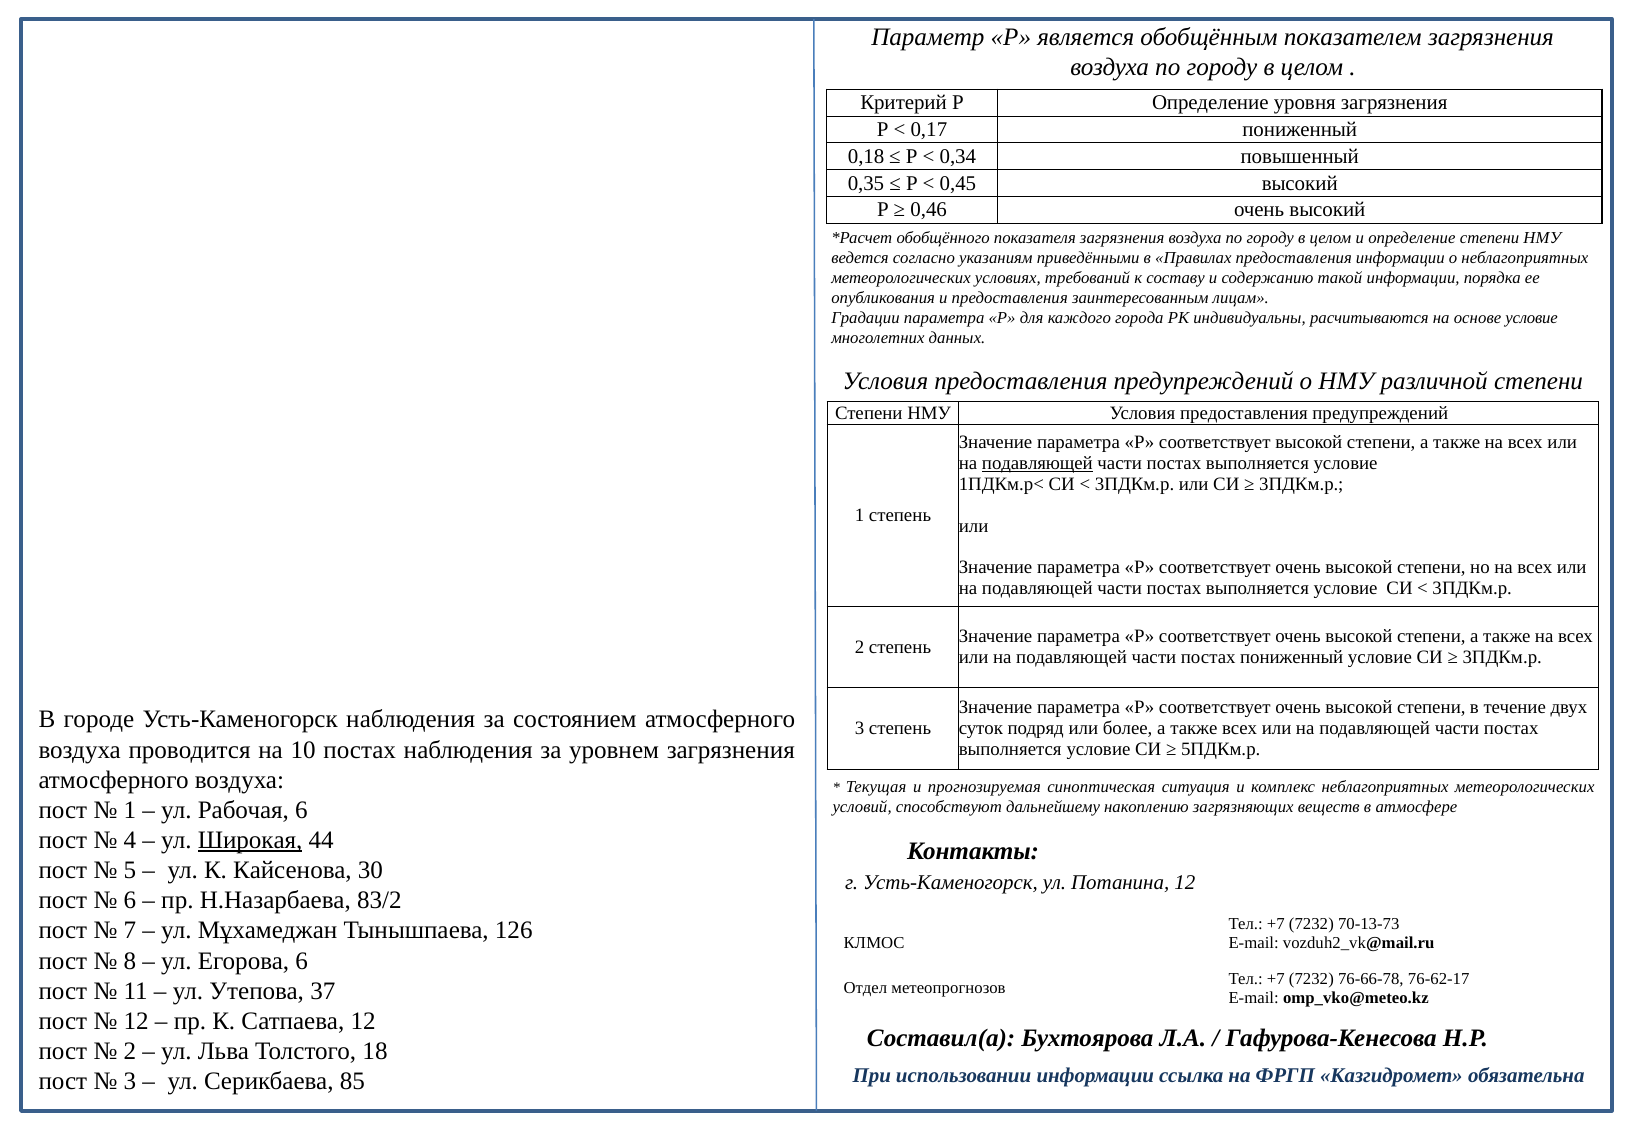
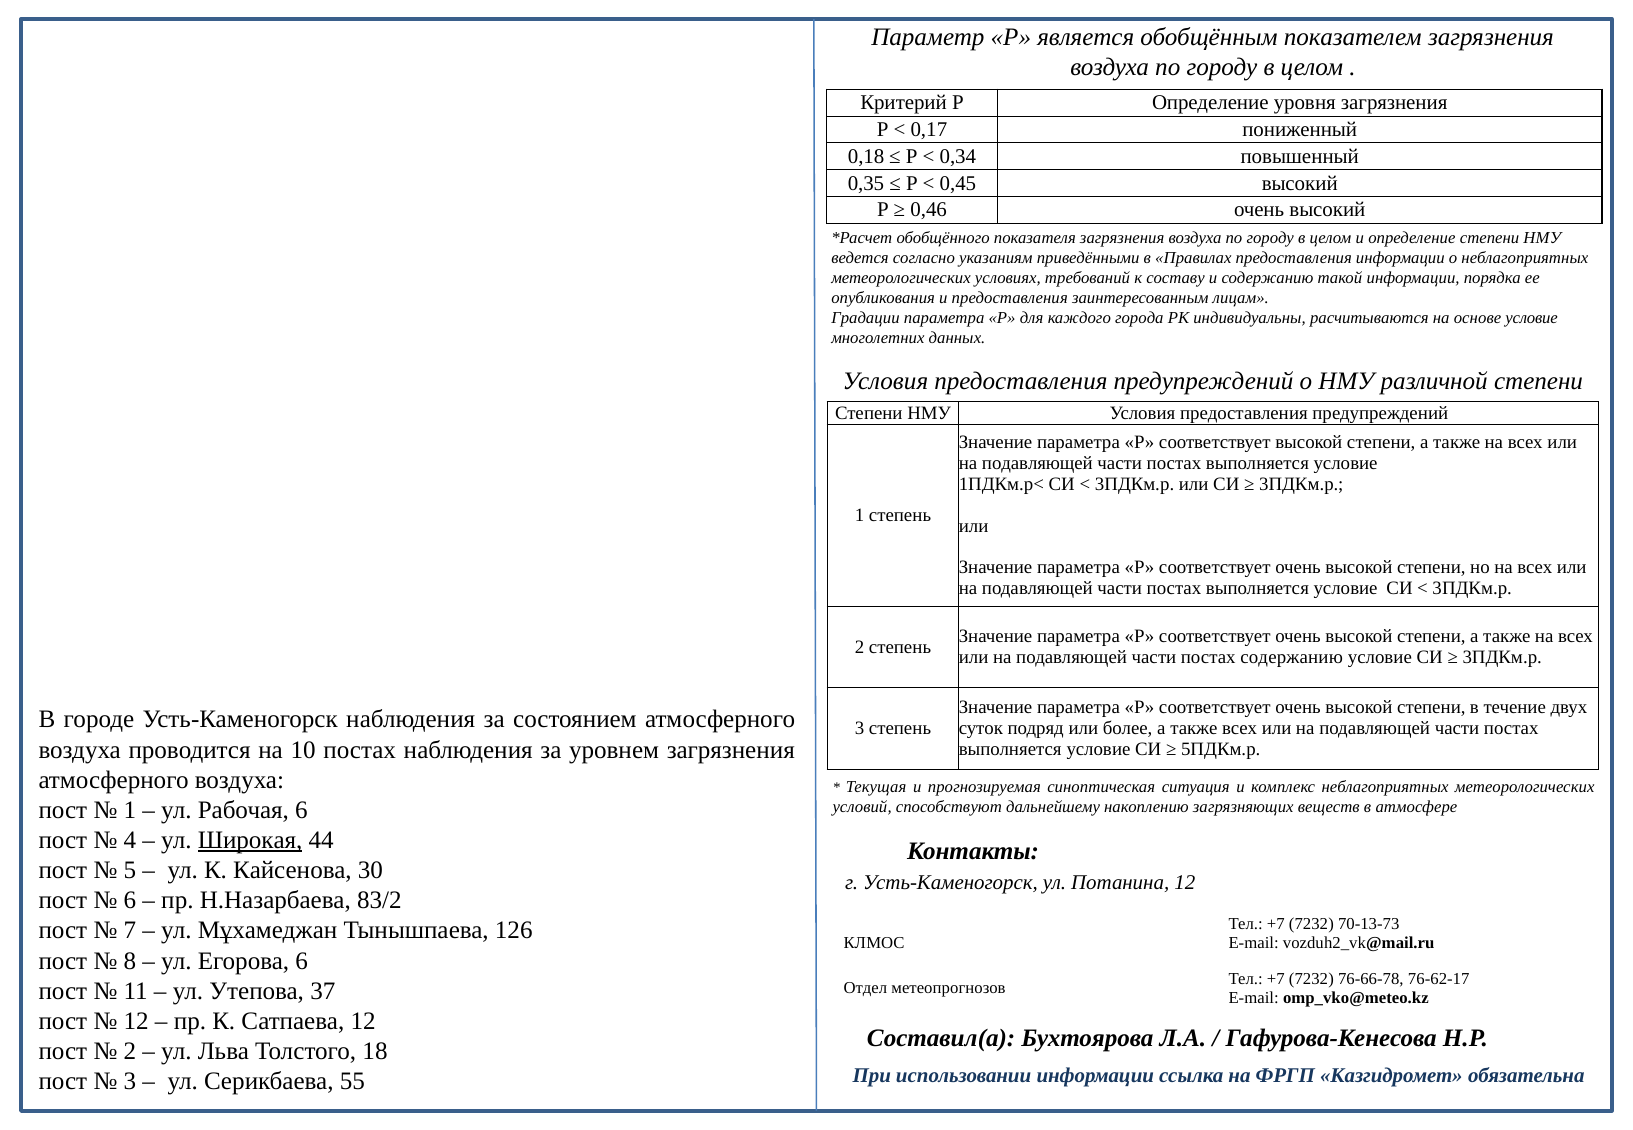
подавляющей at (1037, 463) underline: present -> none
постах пониженный: пониженный -> содержанию
85: 85 -> 55
